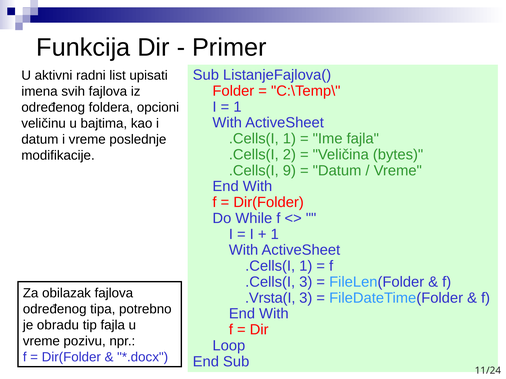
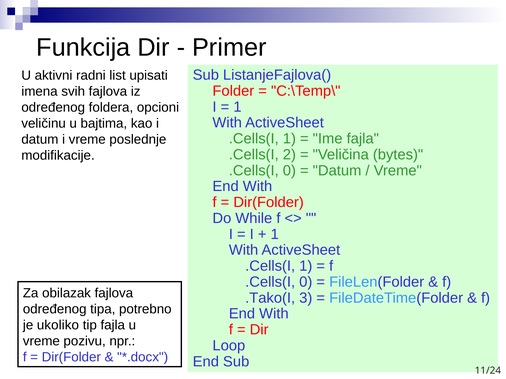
9 at (289, 171): 9 -> 0
3 at (306, 282): 3 -> 0
.Vrsta(I: .Vrsta(I -> .Tako(I
obradu: obradu -> ukoliko
